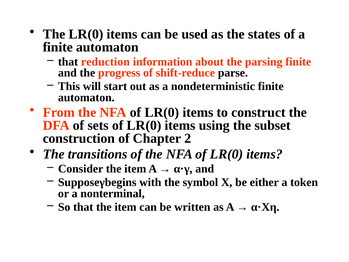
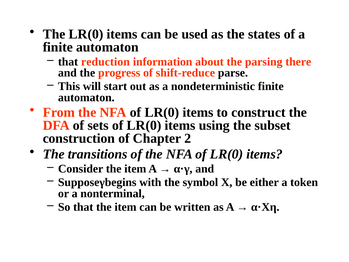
parsing finite: finite -> there
